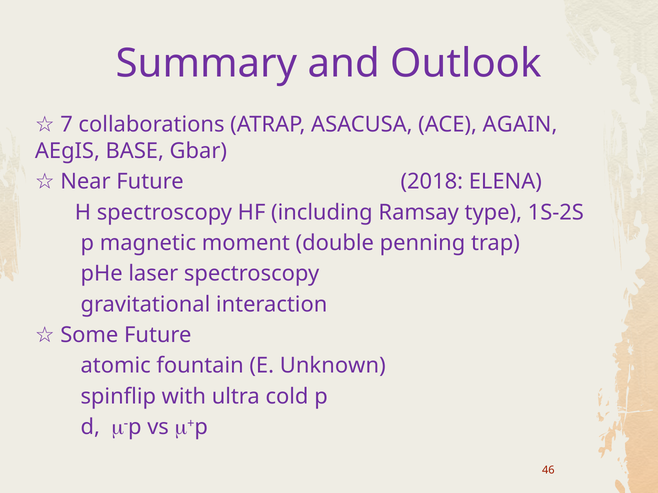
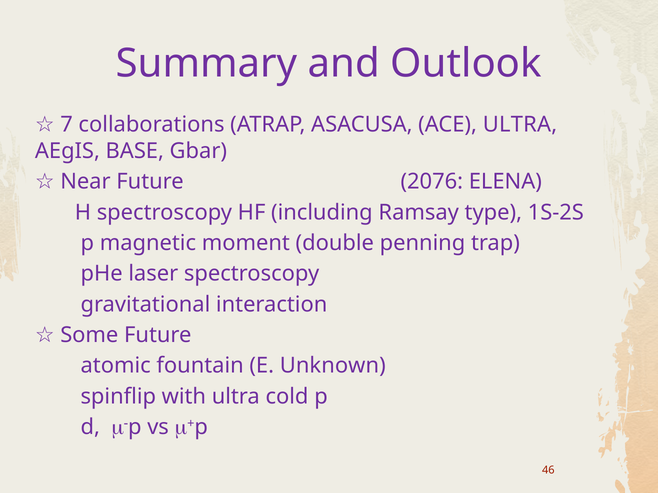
ACE AGAIN: AGAIN -> ULTRA
2018: 2018 -> 2076
